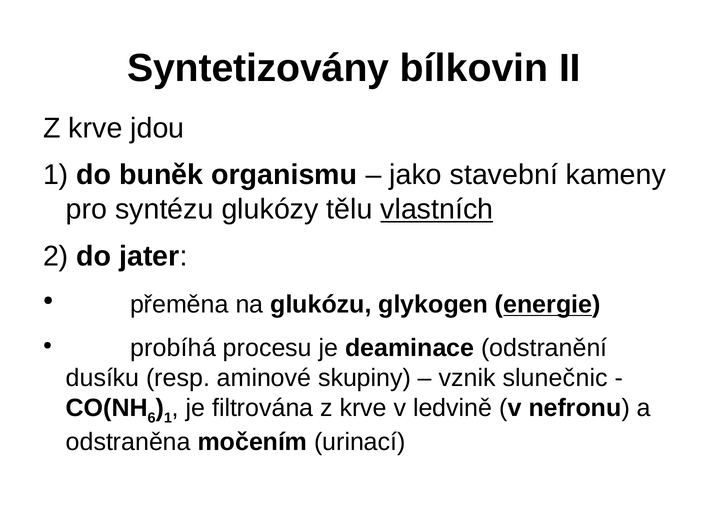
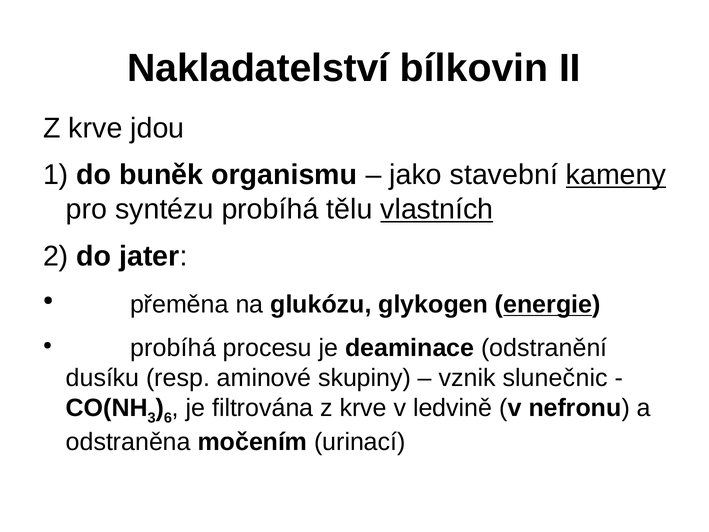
Syntetizovány: Syntetizovány -> Nakladatelství
kameny underline: none -> present
syntézu glukózy: glukózy -> probíhá
6: 6 -> 3
1 at (168, 417): 1 -> 6
